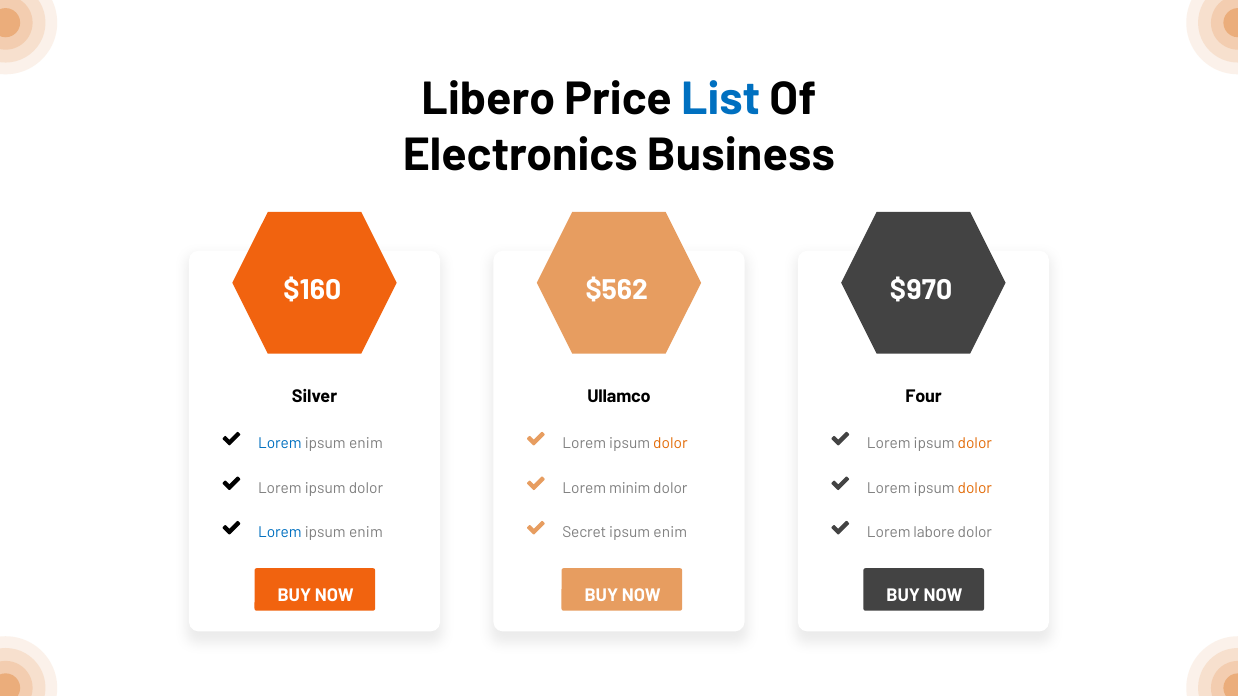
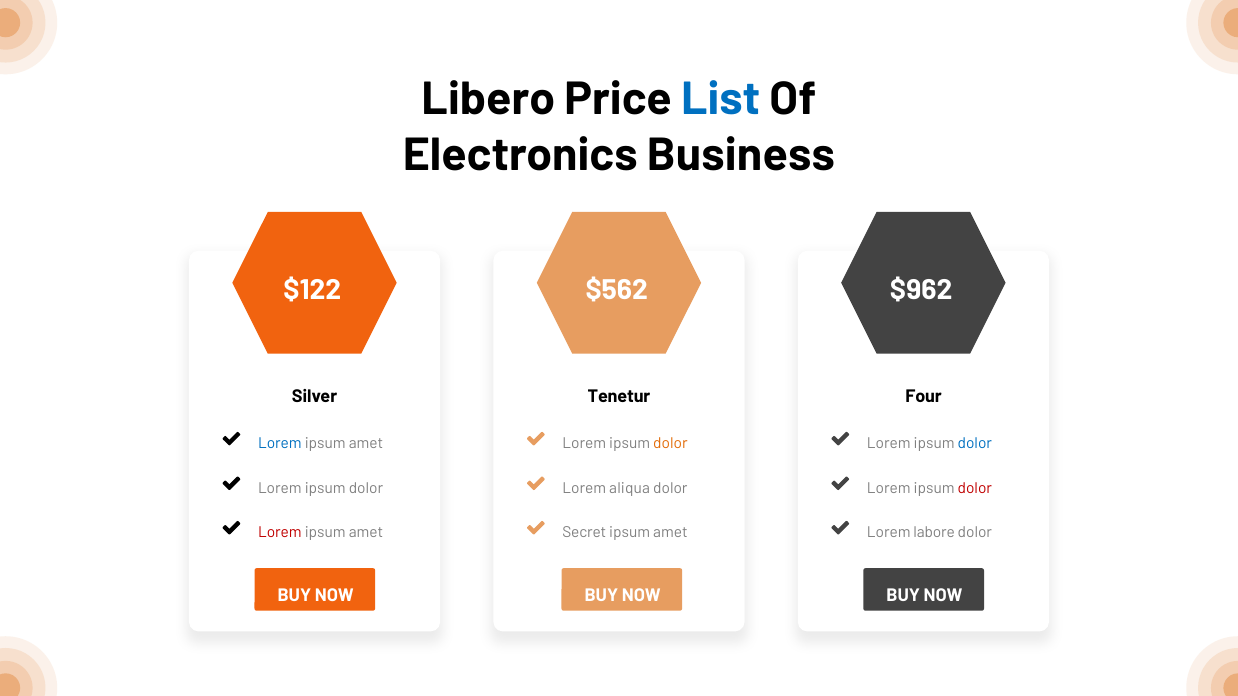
$160: $160 -> $122
$970: $970 -> $962
Ullamco: Ullamco -> Tenetur
enim at (366, 444): enim -> amet
dolor at (975, 444) colour: orange -> blue
minim: minim -> aliqua
dolor at (975, 488) colour: orange -> red
Lorem at (280, 533) colour: blue -> red
enim at (366, 533): enim -> amet
enim at (670, 533): enim -> amet
